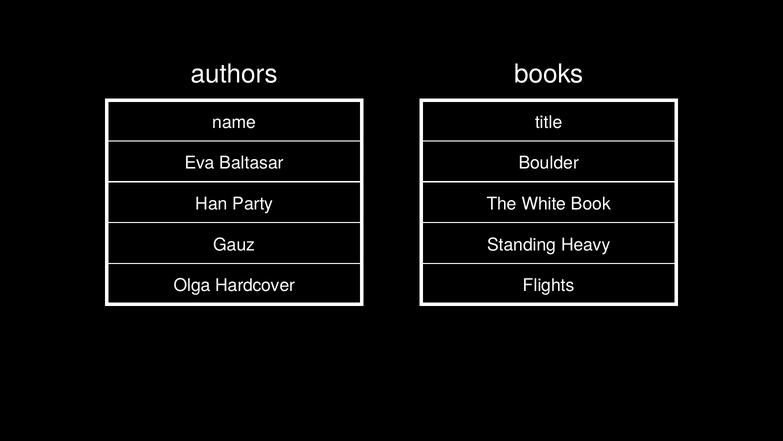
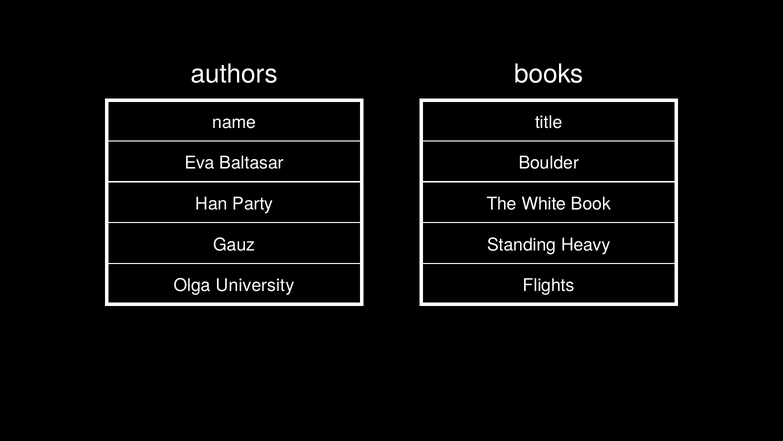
Hardcover: Hardcover -> University
